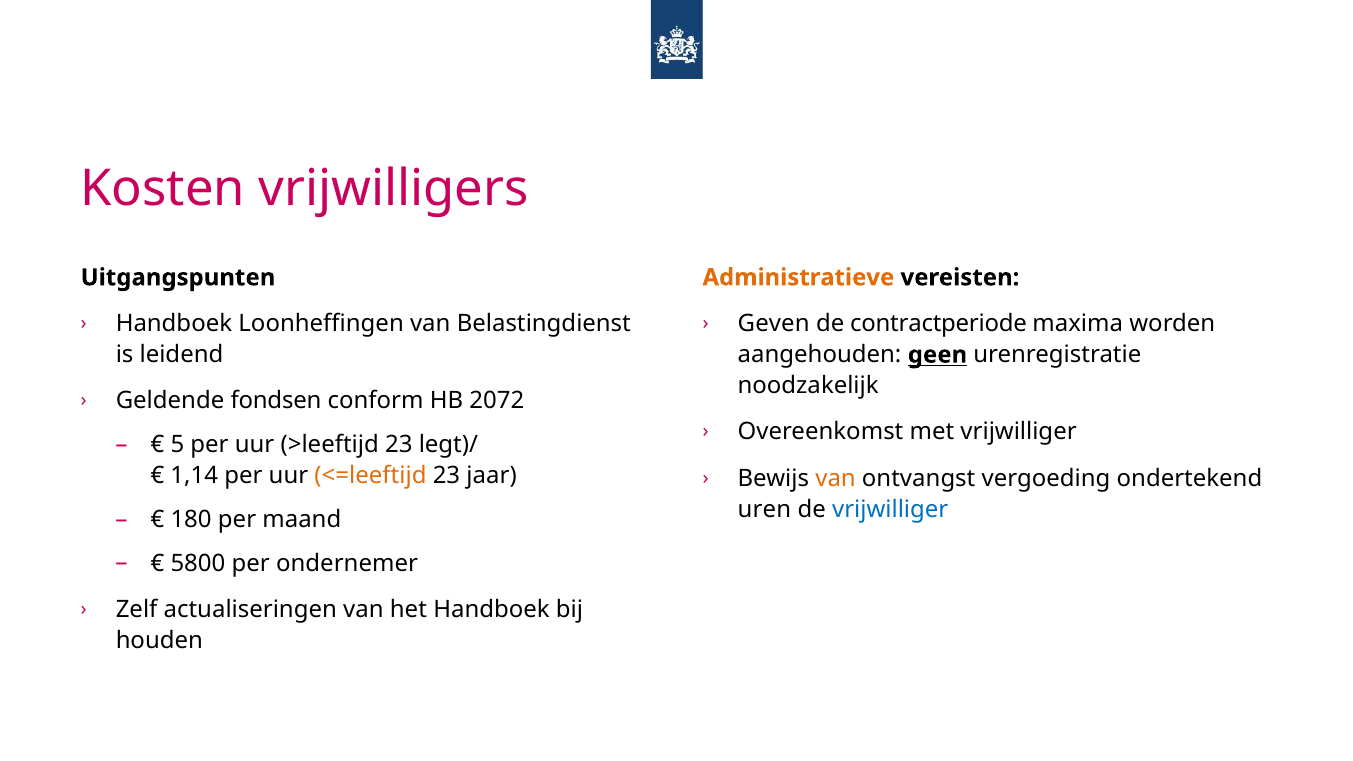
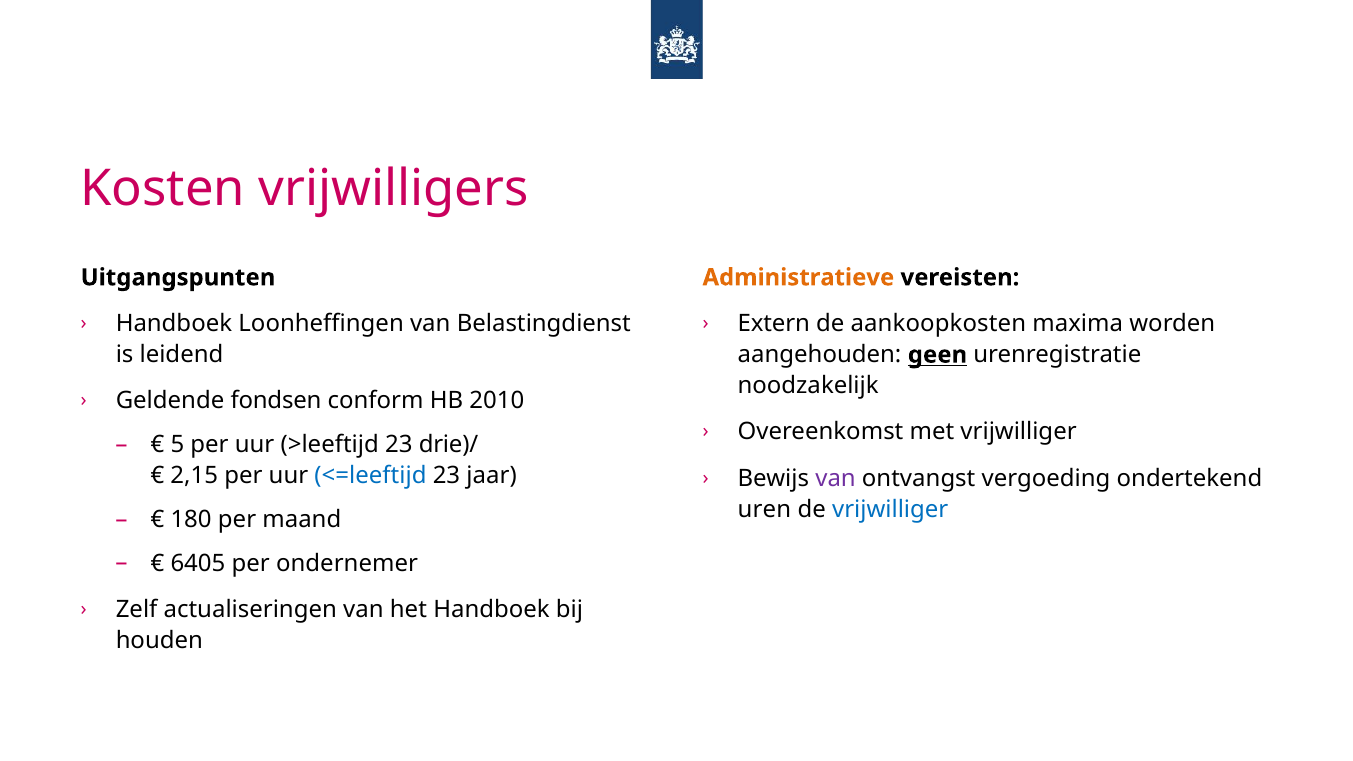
Geven: Geven -> Extern
contractperiode: contractperiode -> aankoopkosten
2072: 2072 -> 2010
legt)/: legt)/ -> drie)/
1,14: 1,14 -> 2,15
<=leeftijd colour: orange -> blue
van at (836, 478) colour: orange -> purple
5800: 5800 -> 6405
